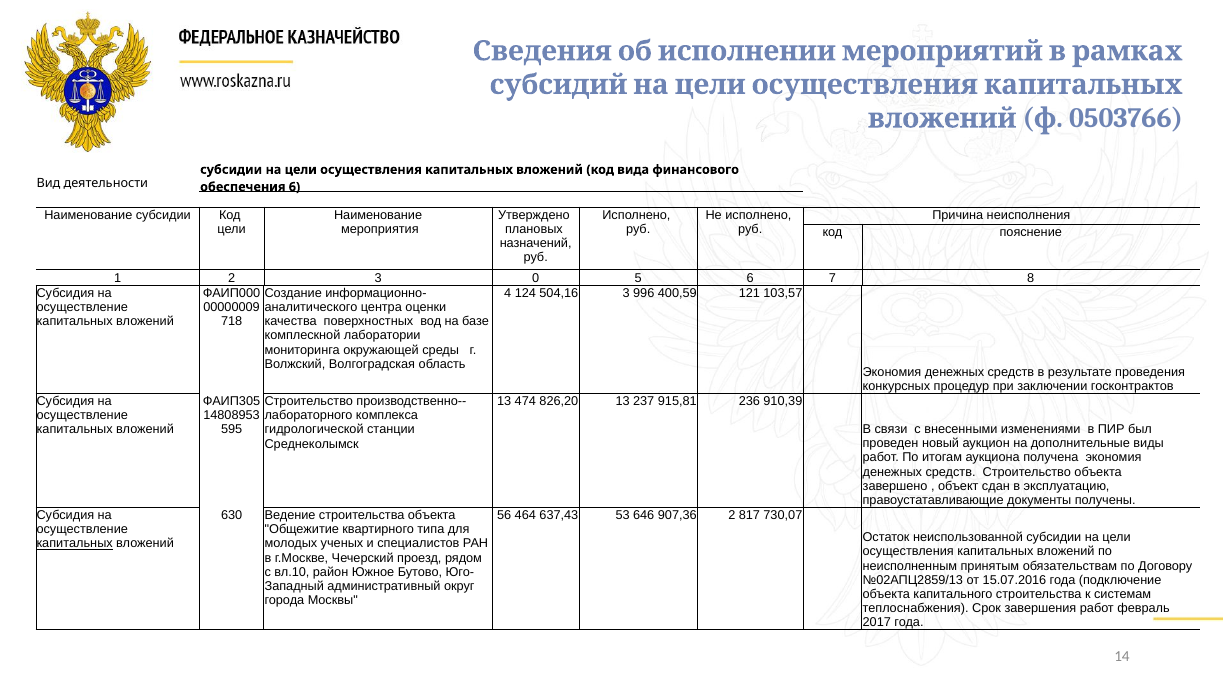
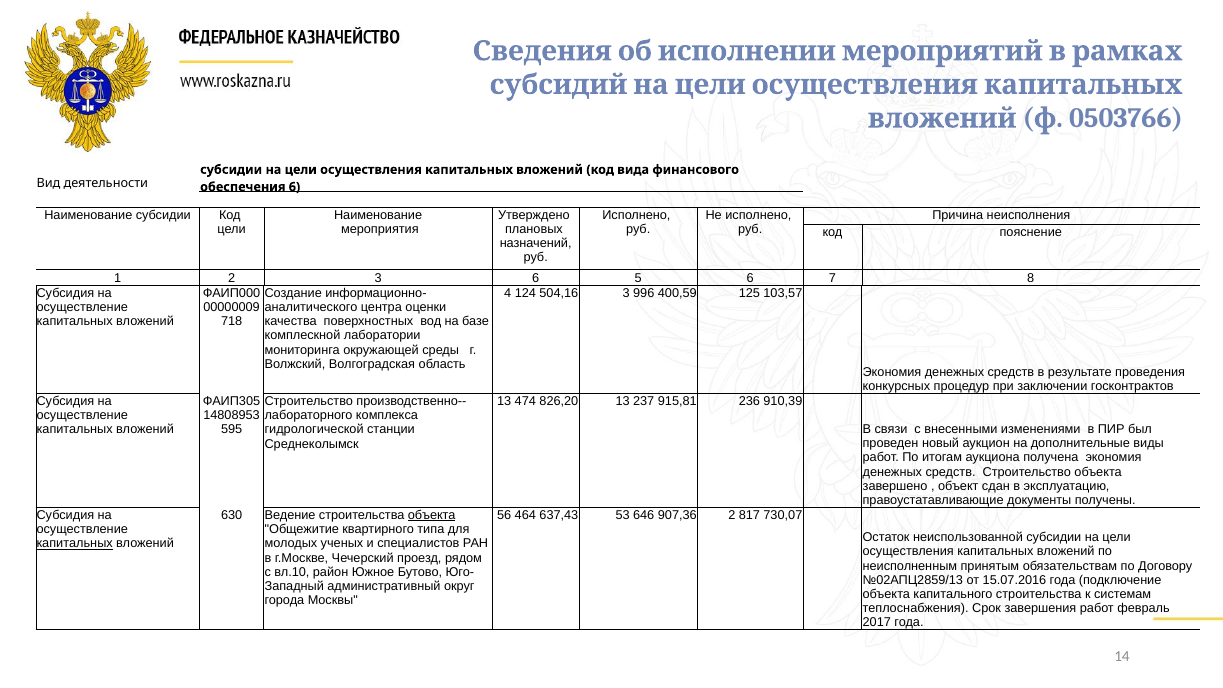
3 0: 0 -> 6
121: 121 -> 125
объекта at (432, 515) underline: none -> present
